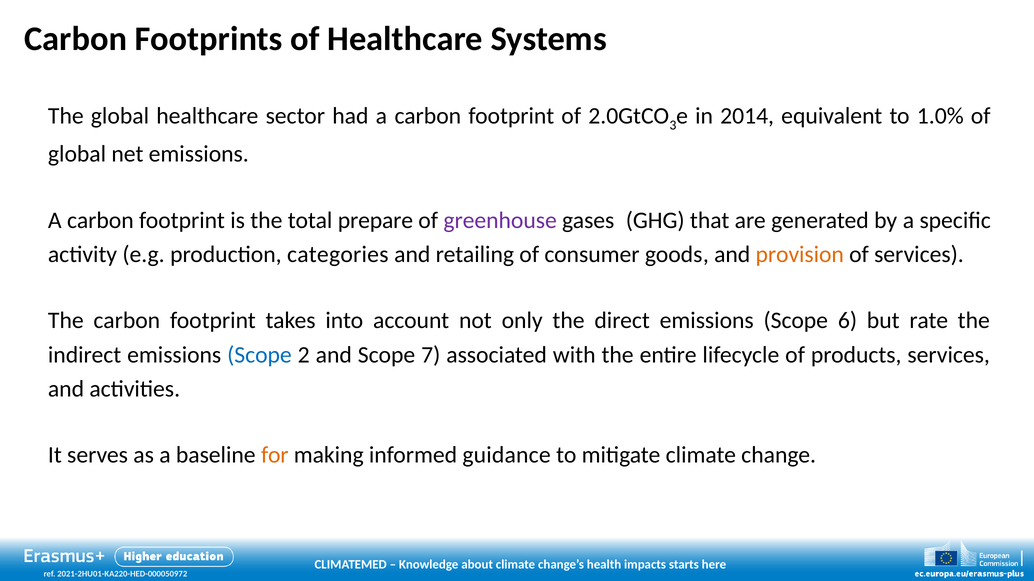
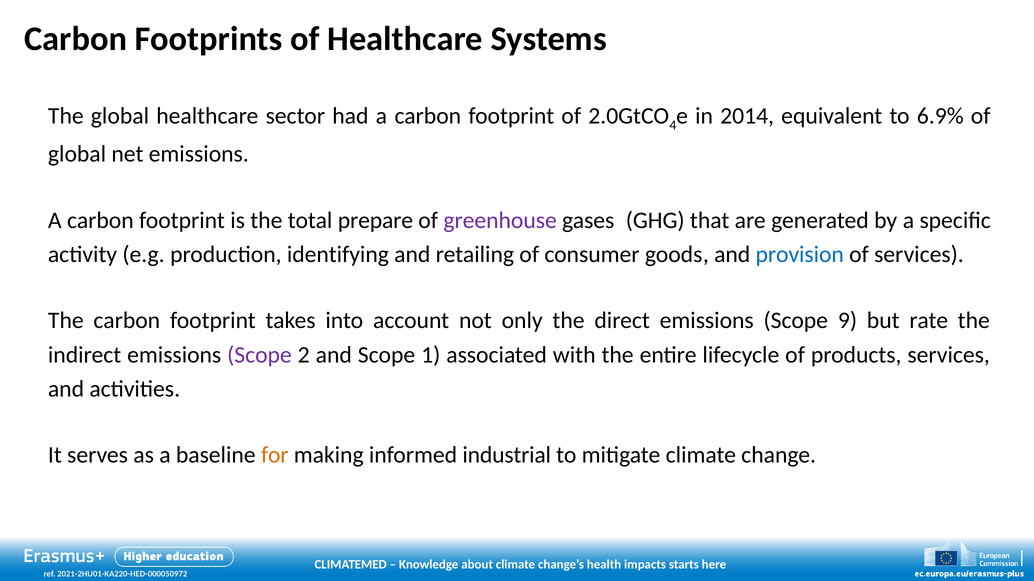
3: 3 -> 4
1.0%: 1.0% -> 6.9%
categories: categories -> identifying
provision colour: orange -> blue
6: 6 -> 9
Scope at (259, 355) colour: blue -> purple
7: 7 -> 1
guidance: guidance -> industrial
